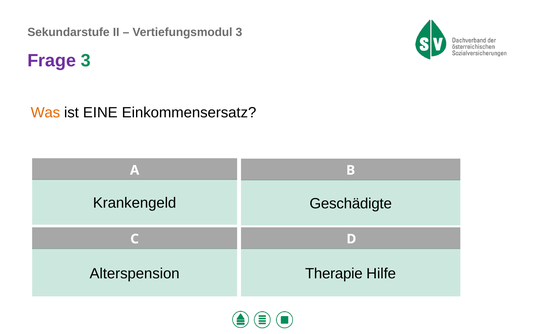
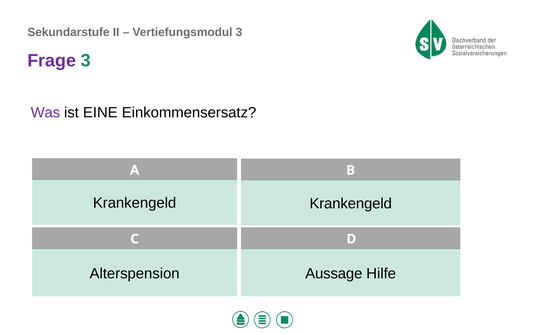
Was colour: orange -> purple
Krankengeld Geschädigte: Geschädigte -> Krankengeld
Therapie: Therapie -> Aussage
